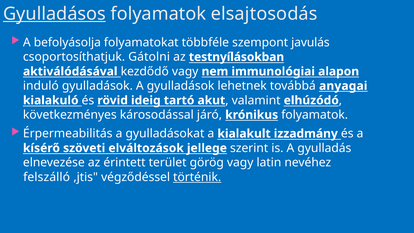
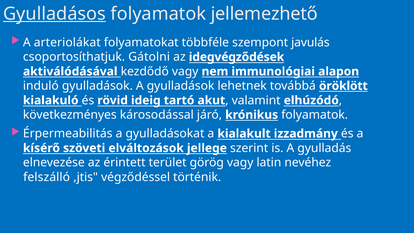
elsajtosodás: elsajtosodás -> jellemezhető
befolyásolja: befolyásolja -> arteriolákat
testnyílásokban: testnyílásokban -> idegvégződések
anyagai: anyagai -> öröklött
történik underline: present -> none
